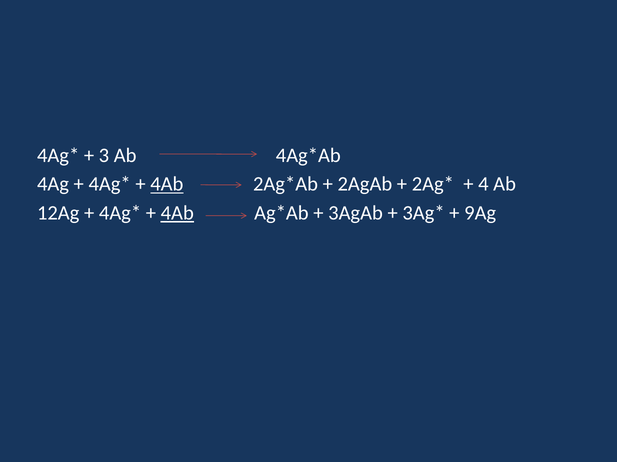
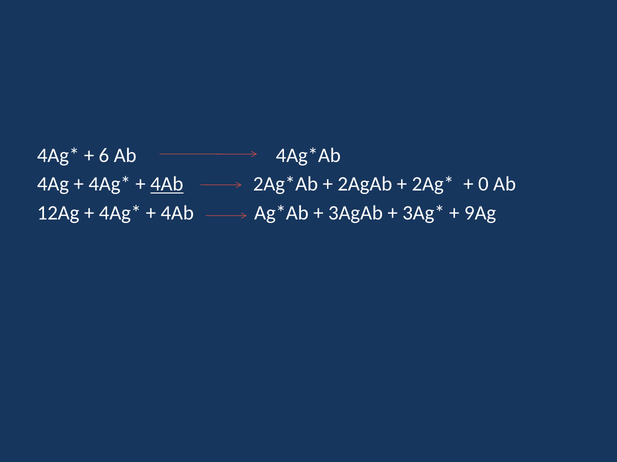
3: 3 -> 6
4: 4 -> 0
4Ab at (177, 213) underline: present -> none
